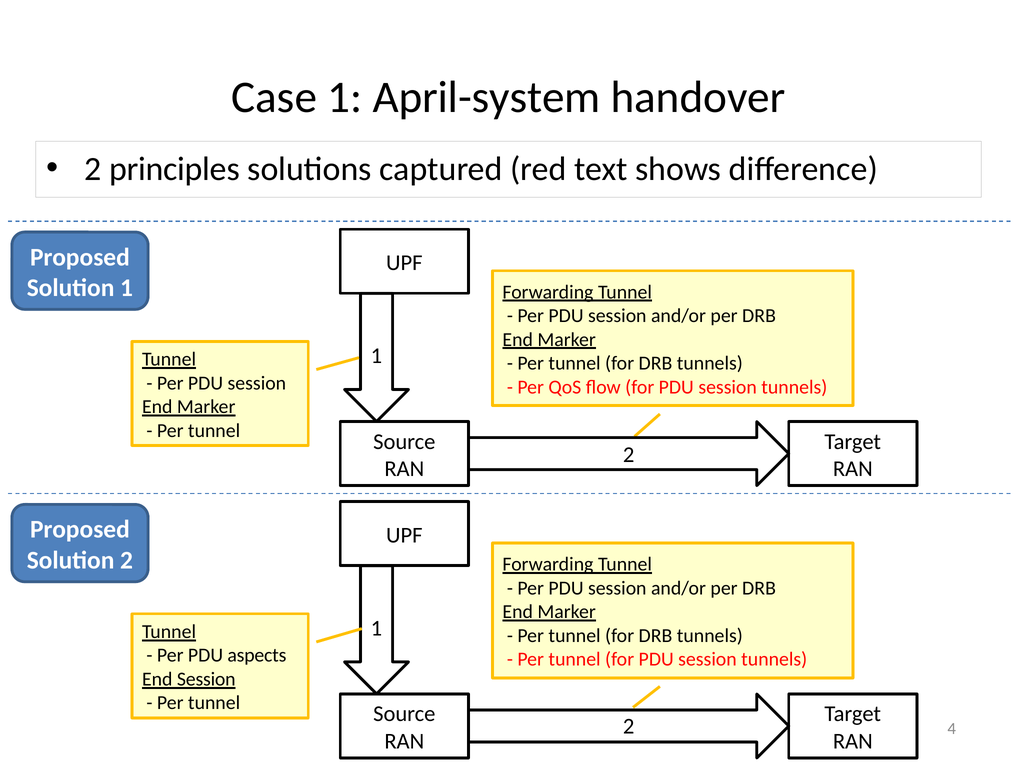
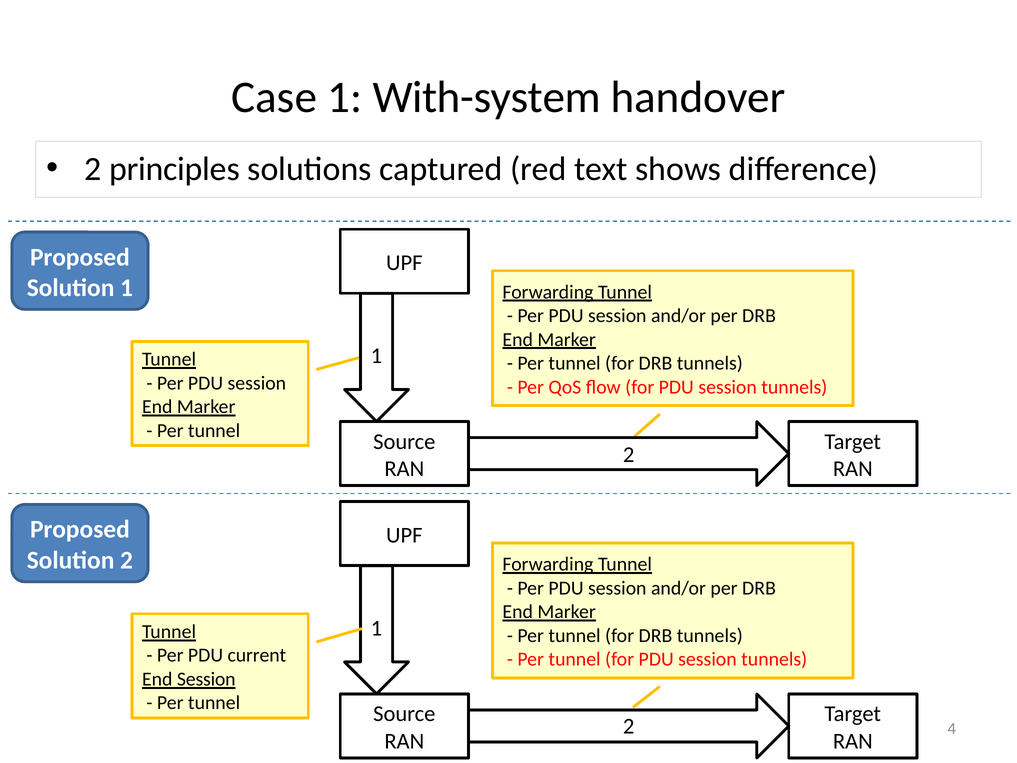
April-system: April-system -> With-system
aspects: aspects -> current
